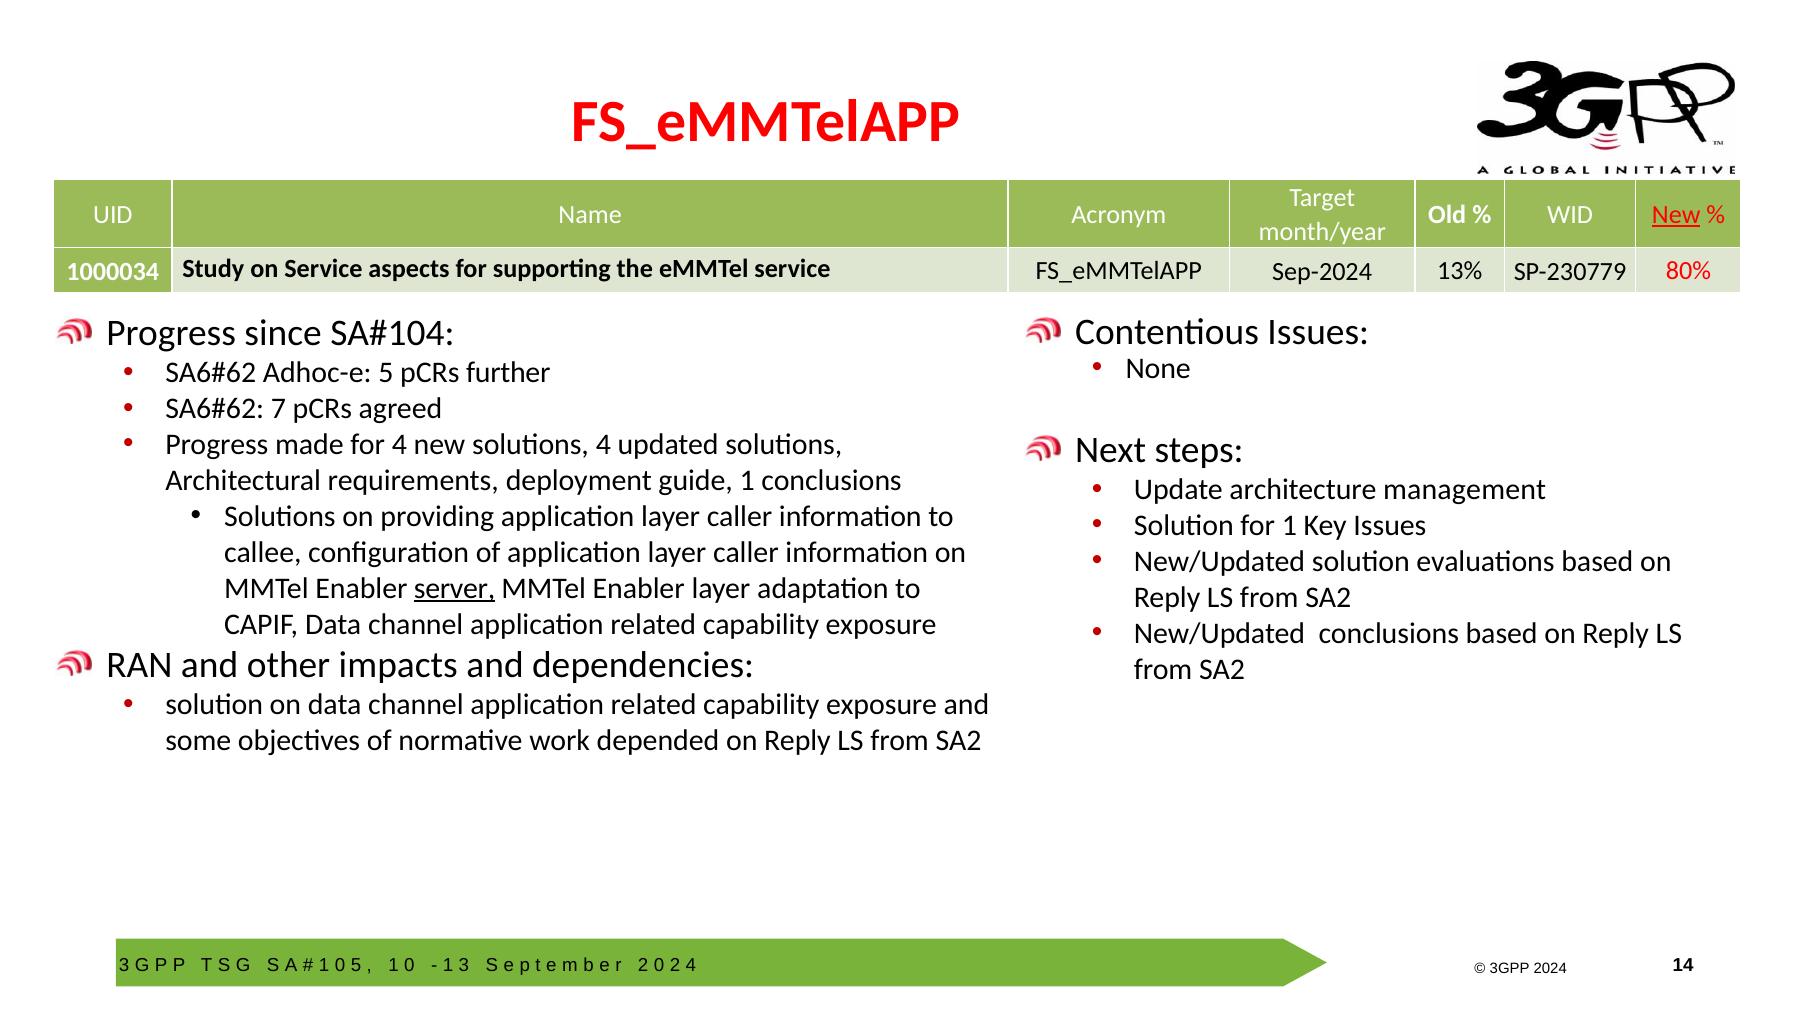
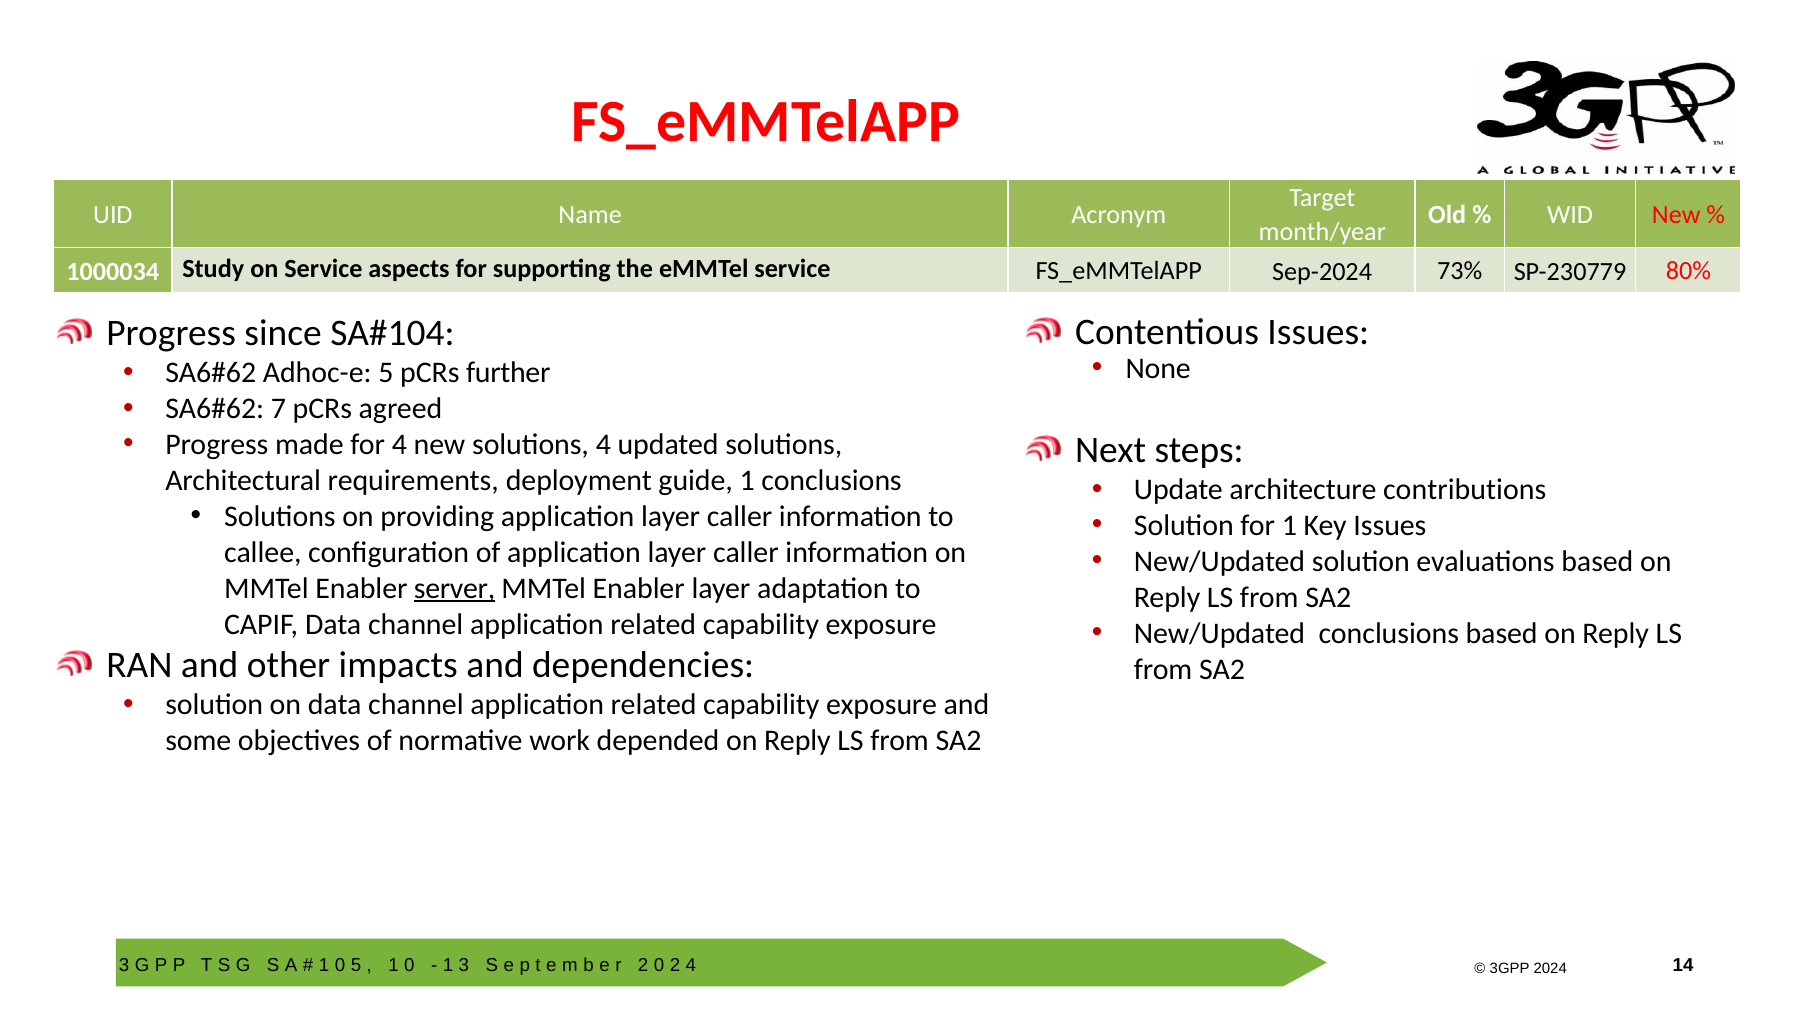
New at (1676, 215) underline: present -> none
13%: 13% -> 73%
management: management -> contributions
